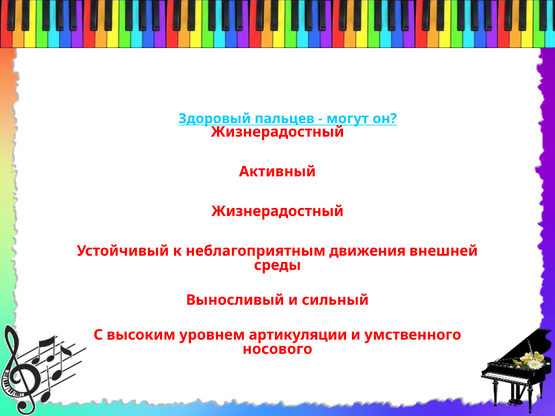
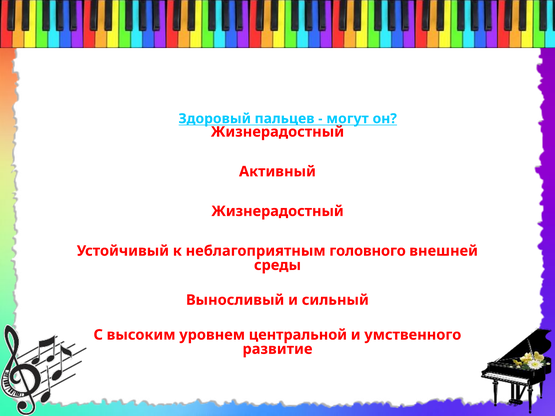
движения: движения -> головного
артикуляции: артикуляции -> центральной
носового: носового -> развитие
